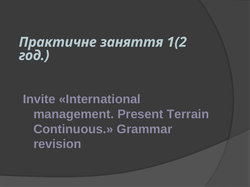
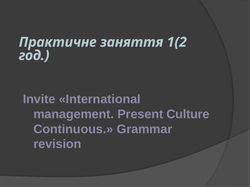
Terrain: Terrain -> Culture
